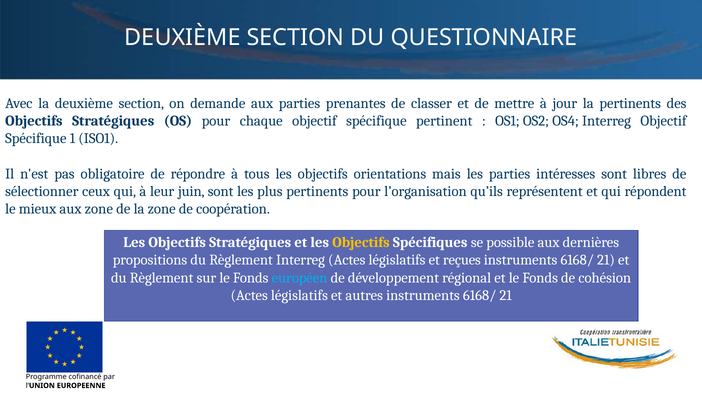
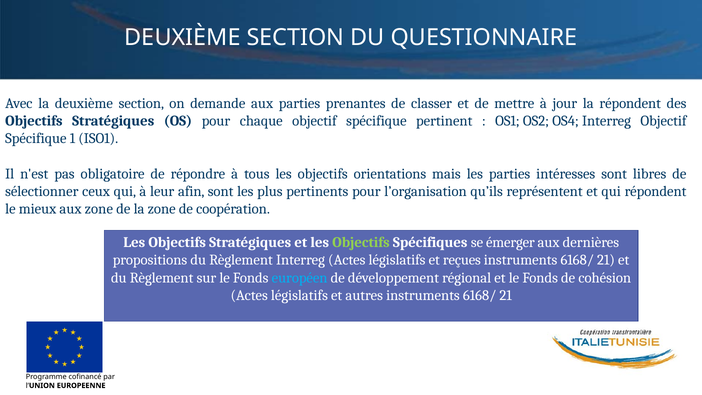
la pertinents: pertinents -> répondent
juin: juin -> afin
Objectifs at (361, 243) colour: yellow -> light green
possible: possible -> émerger
